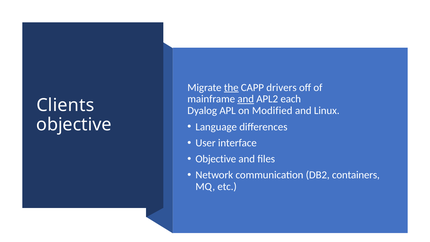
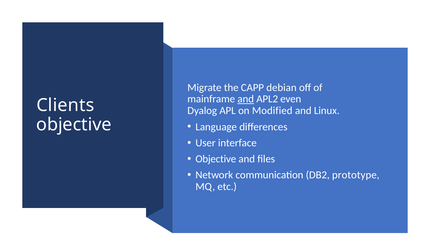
the underline: present -> none
drivers: drivers -> debian
each: each -> even
containers: containers -> prototype
